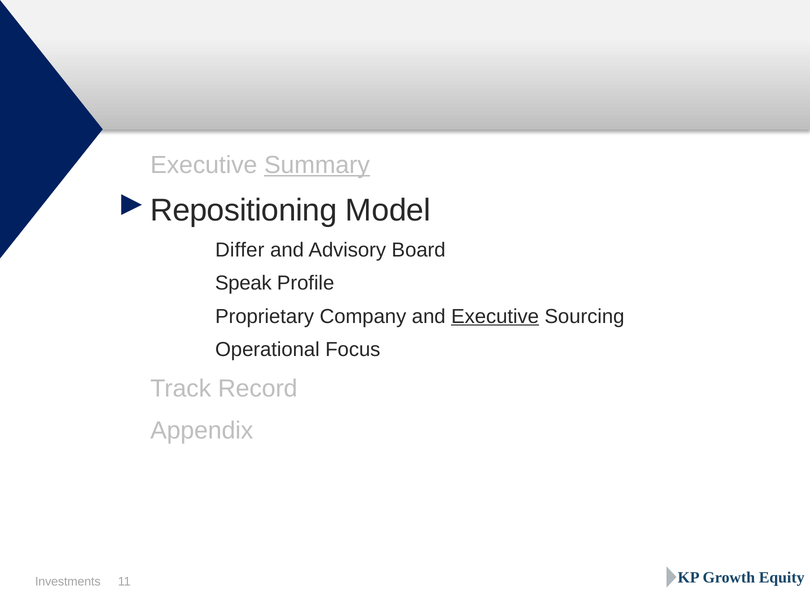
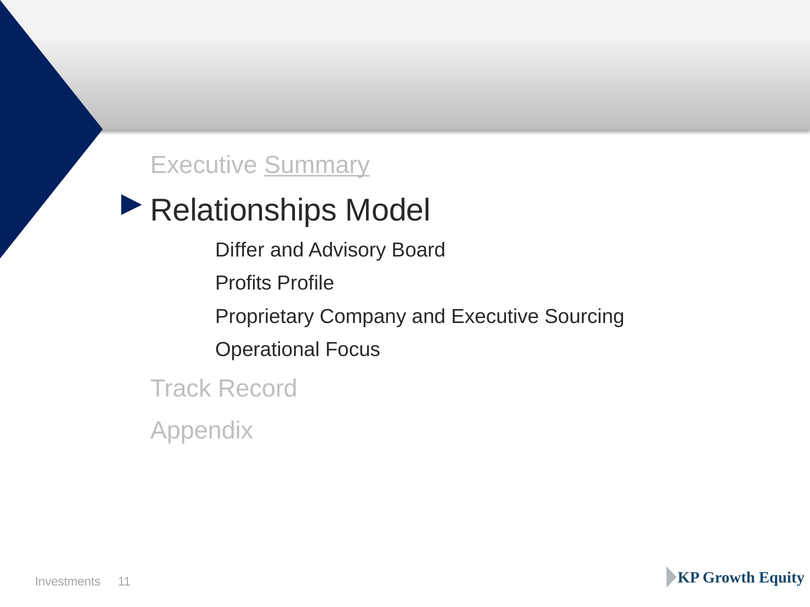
Repositioning: Repositioning -> Relationships
Speak: Speak -> Profits
Executive at (495, 317) underline: present -> none
